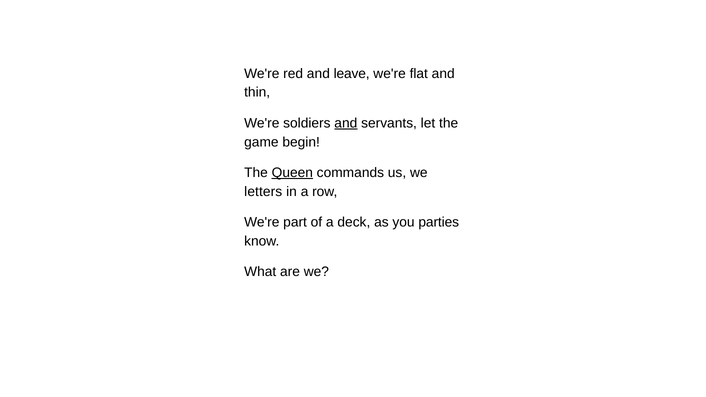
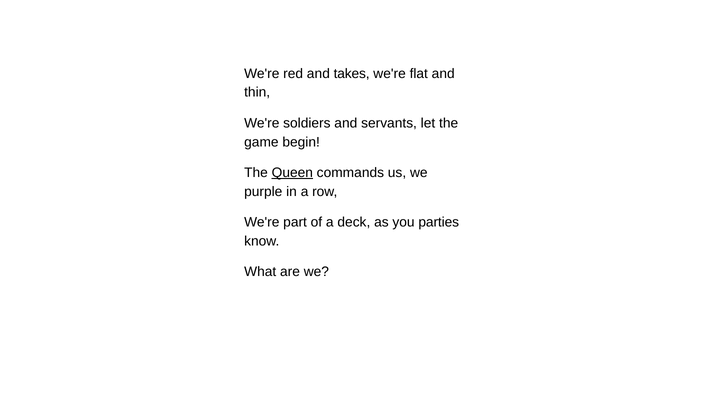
leave: leave -> takes
and at (346, 123) underline: present -> none
letters: letters -> purple
